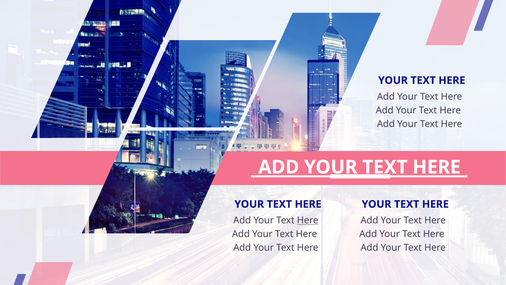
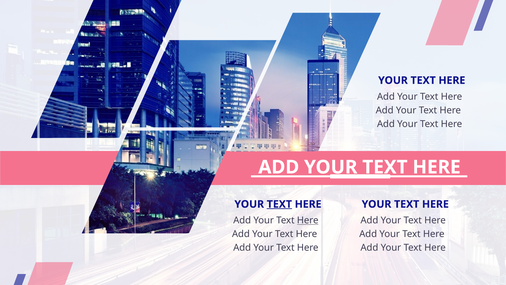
TEXT at (279, 204) underline: none -> present
